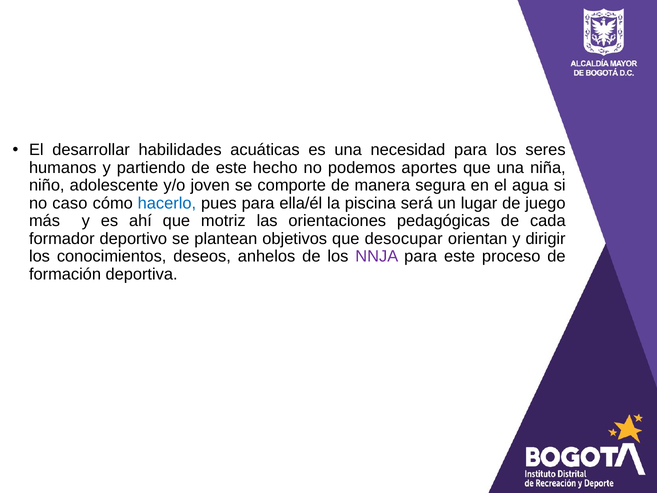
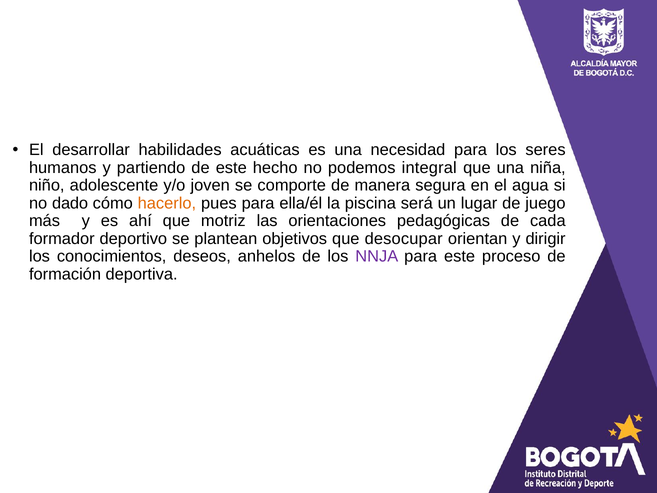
aportes: aportes -> integral
caso: caso -> dado
hacerlo colour: blue -> orange
